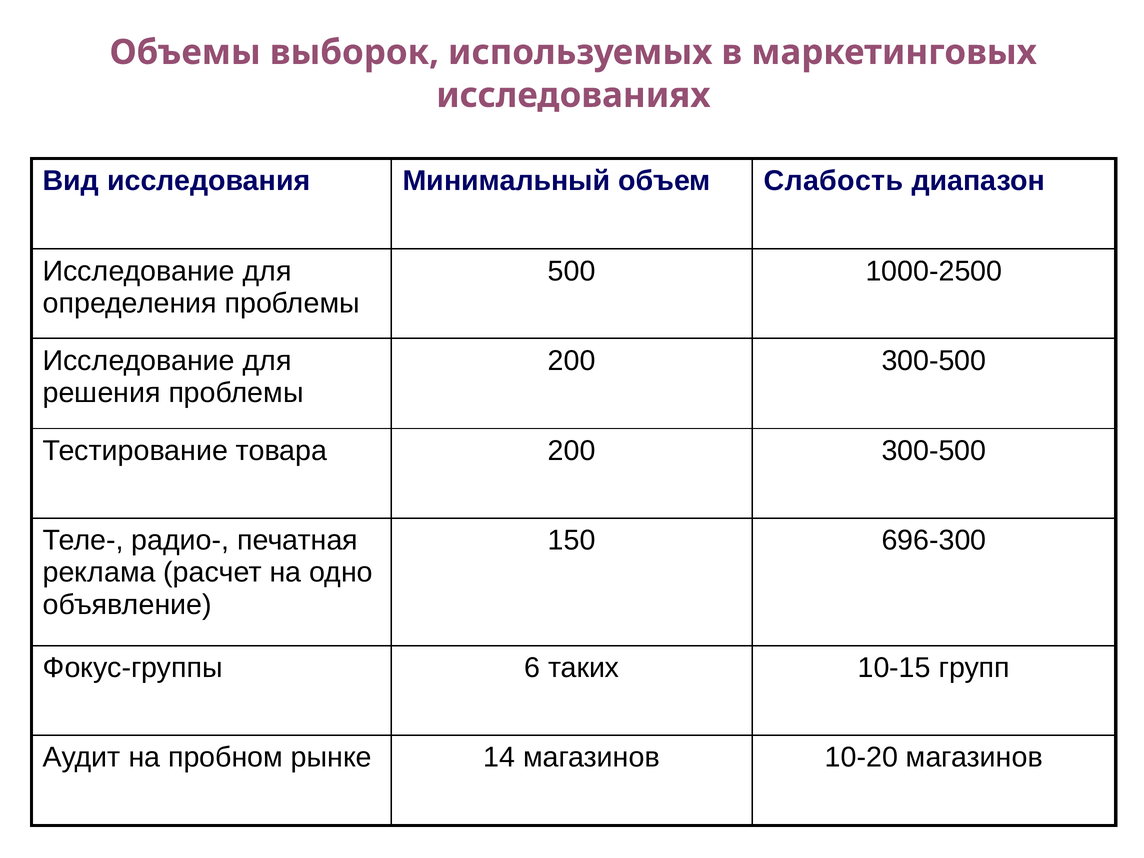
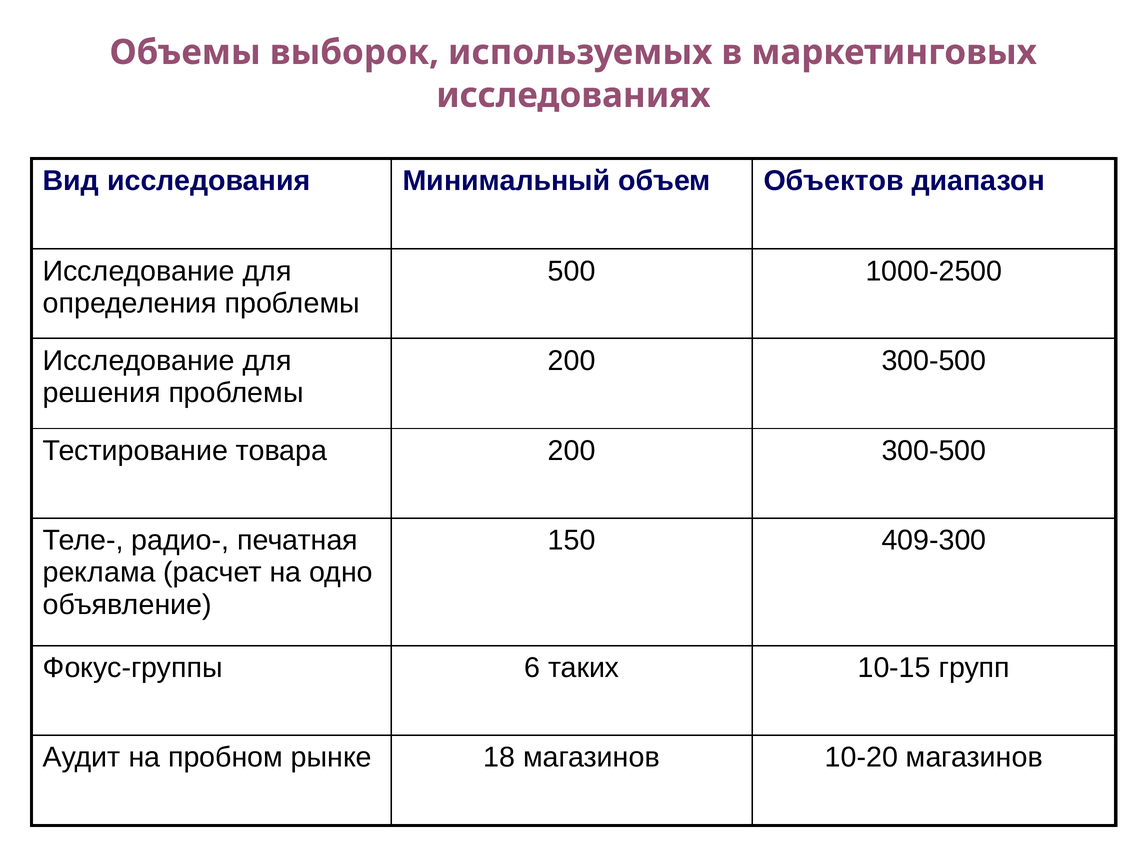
Слабость: Слабость -> Объектов
696-300: 696-300 -> 409-300
14: 14 -> 18
